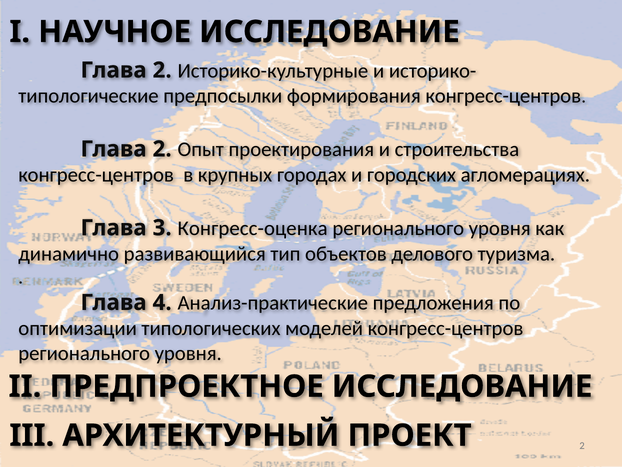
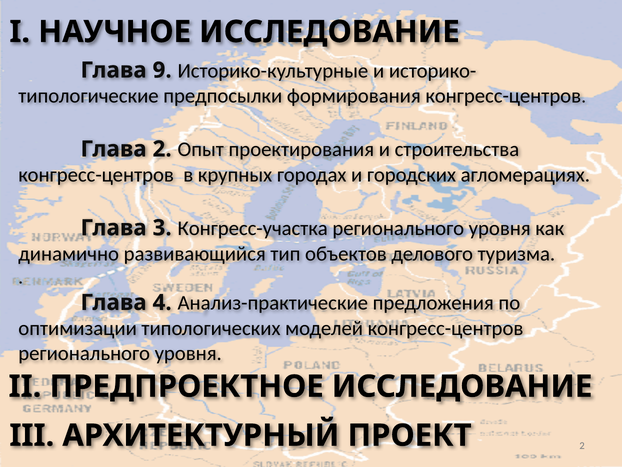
2 at (162, 70): 2 -> 9
Конгресс-оценка: Конгресс-оценка -> Конгресс-участка
